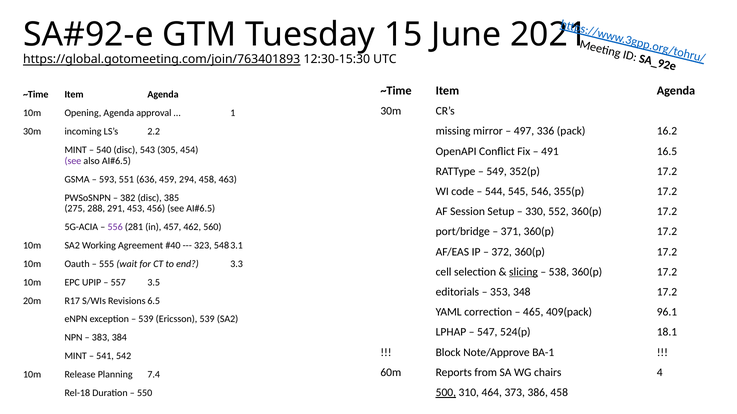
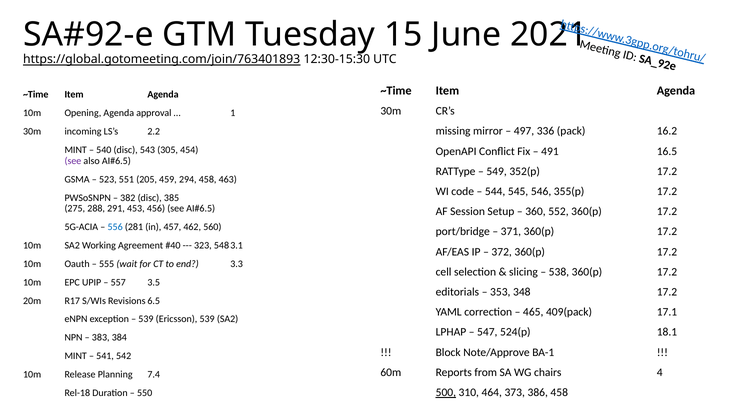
593: 593 -> 523
636: 636 -> 205
330: 330 -> 360
556 colour: purple -> blue
slicing underline: present -> none
96.1: 96.1 -> 17.1
